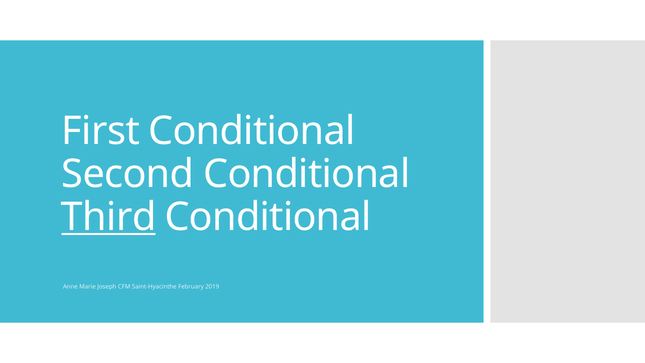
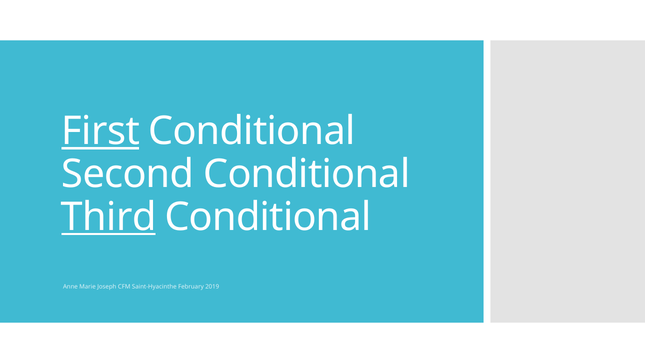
First underline: none -> present
